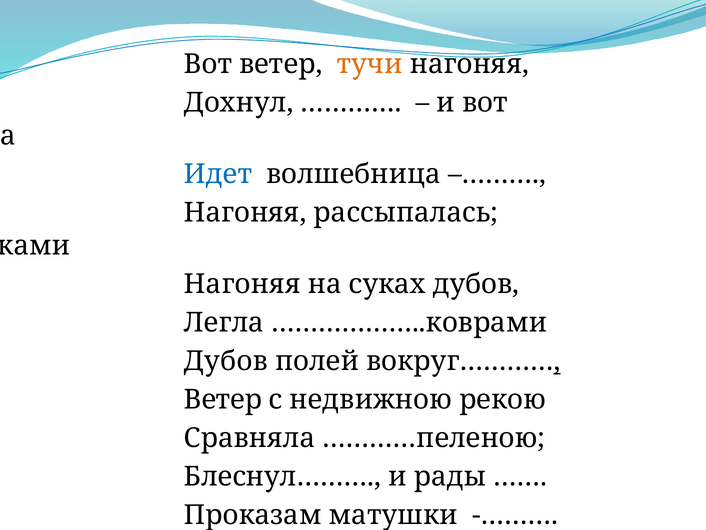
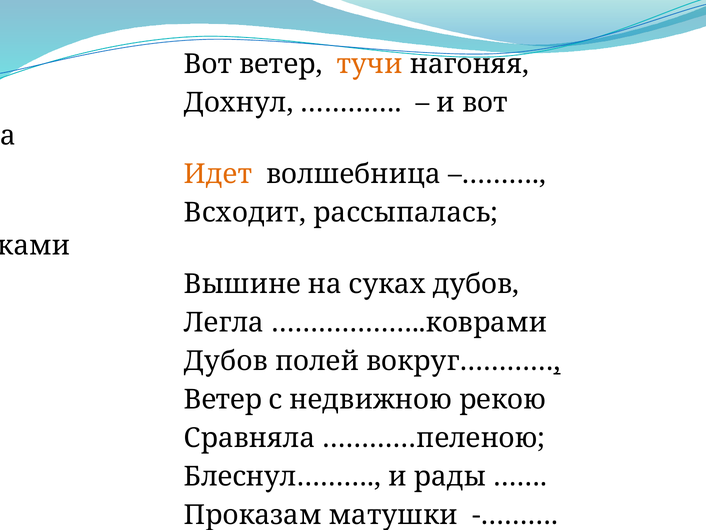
Идет colour: blue -> orange
Нагоняя at (245, 213): Нагоняя -> Всходит
Нагоняя at (242, 284): Нагоняя -> Вышине
